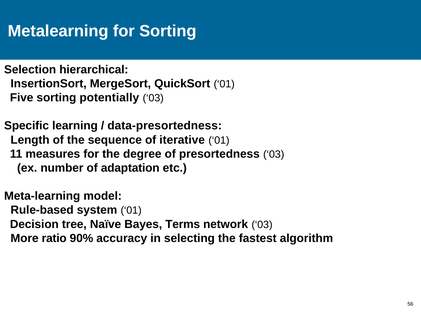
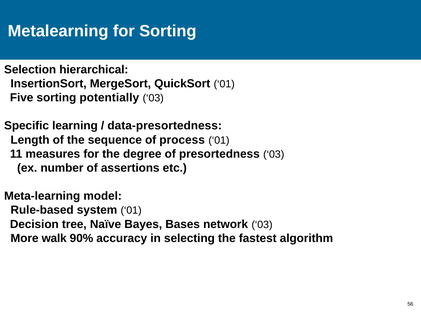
iterative: iterative -> process
adaptation: adaptation -> assertions
Terms: Terms -> Bases
ratio: ratio -> walk
